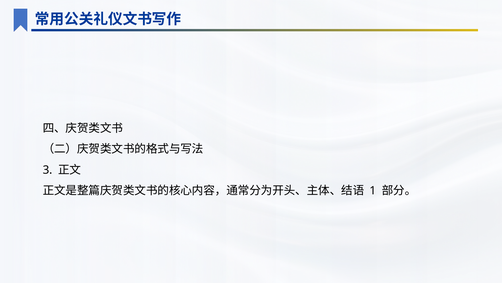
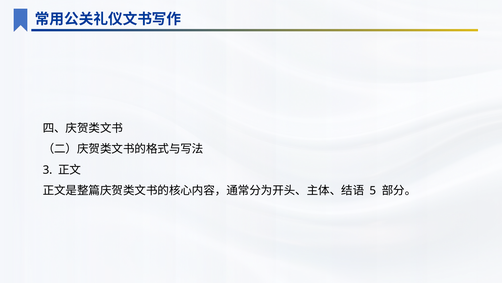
1: 1 -> 5
